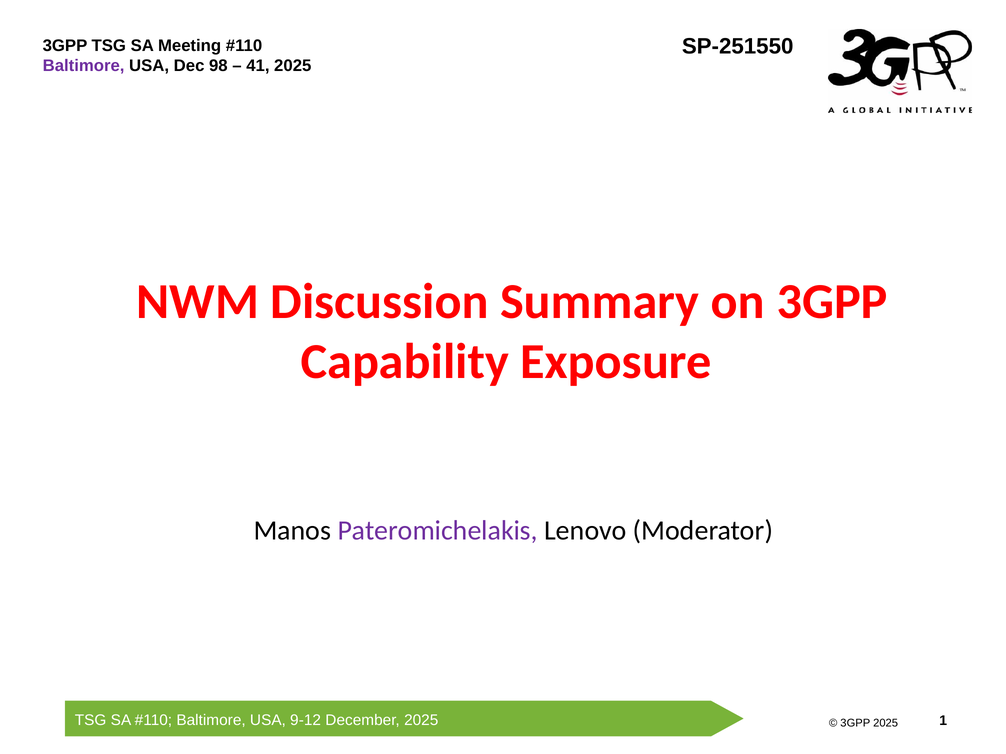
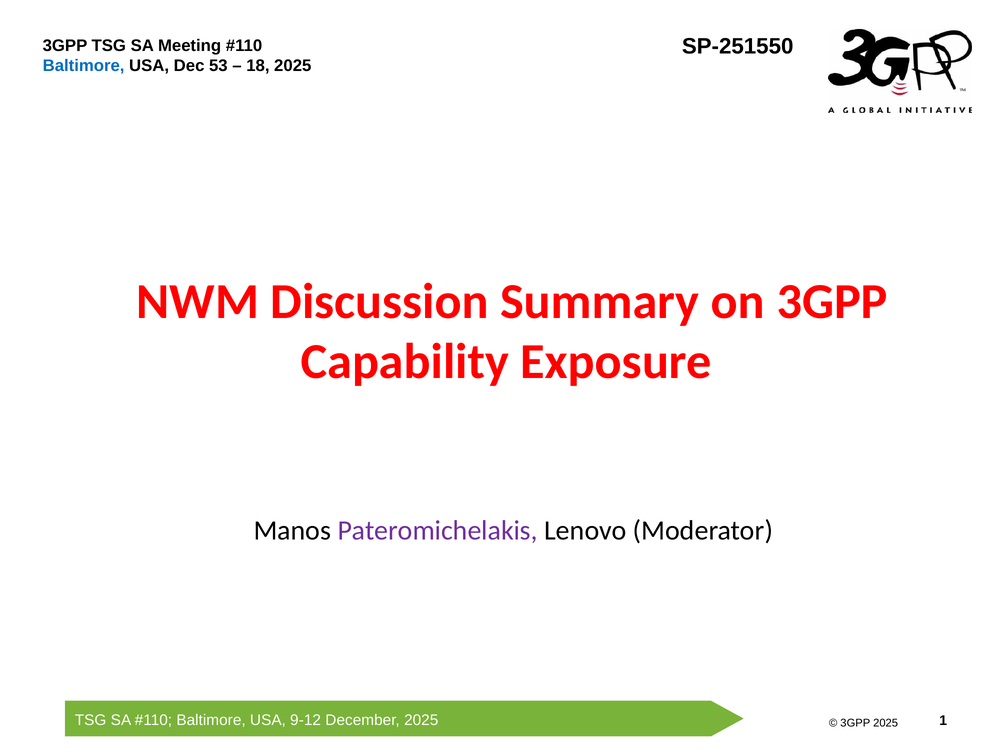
Baltimore at (84, 66) colour: purple -> blue
98: 98 -> 53
41: 41 -> 18
